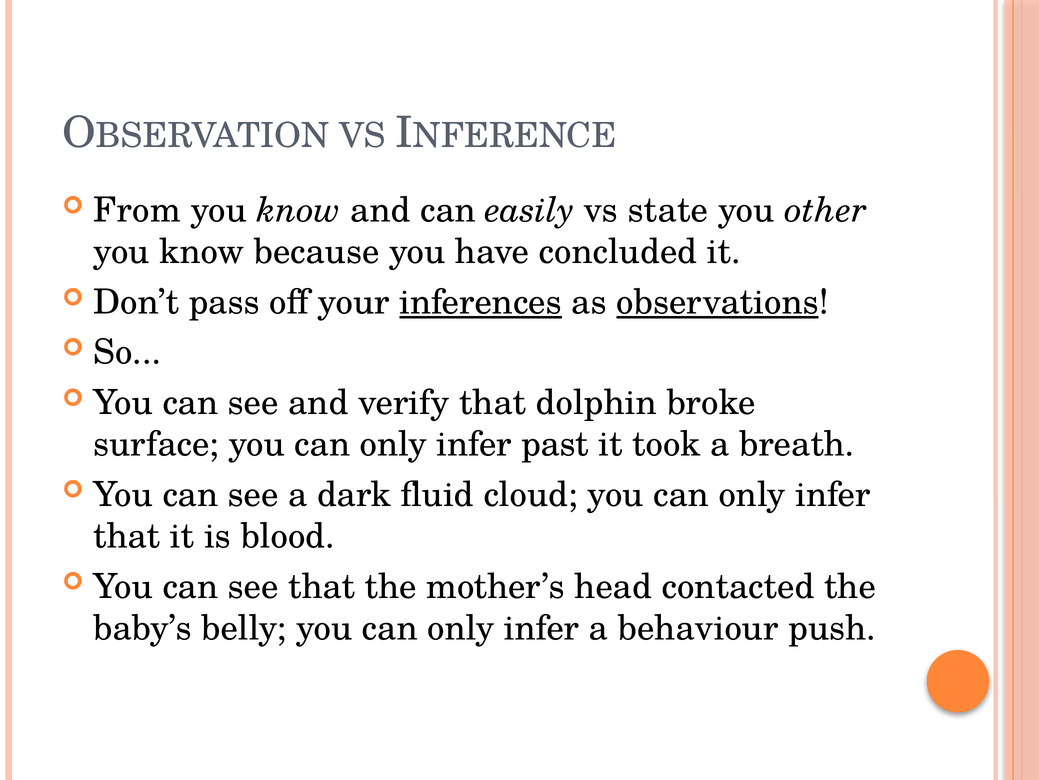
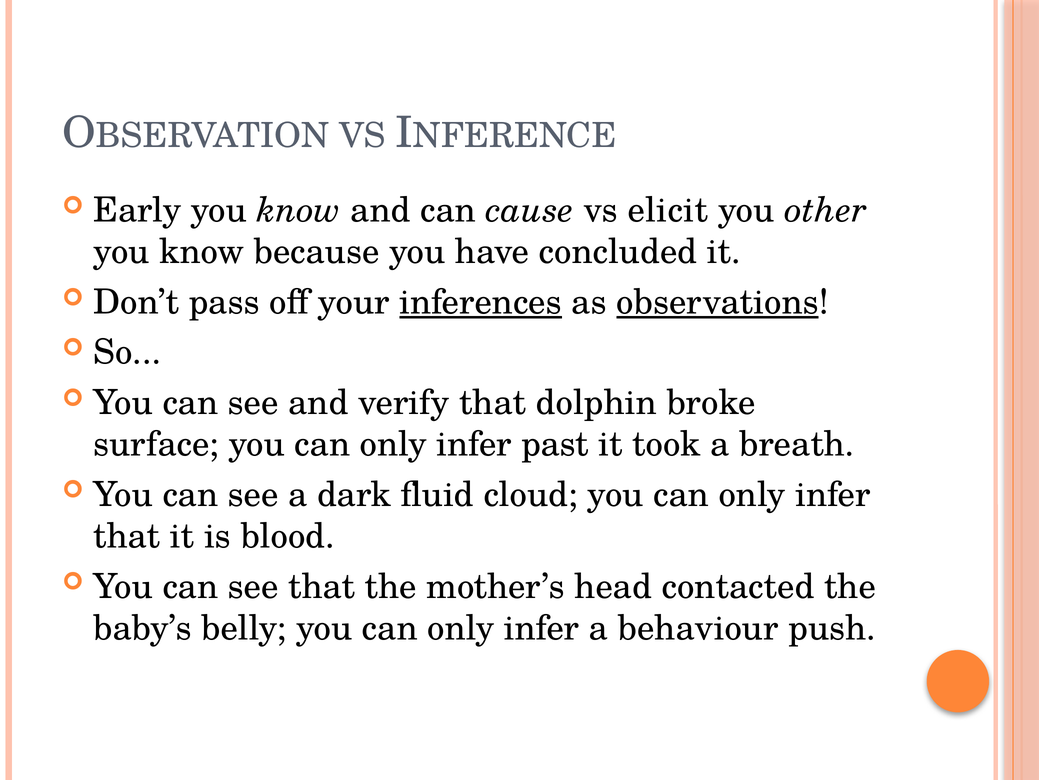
From: From -> Early
easily: easily -> cause
state: state -> elicit
